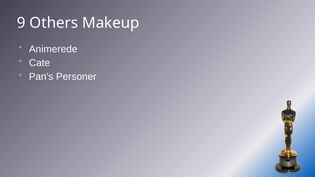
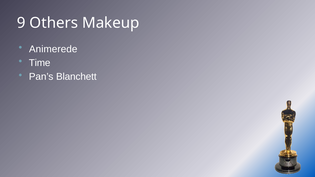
Cate: Cate -> Time
Personer: Personer -> Blanchett
